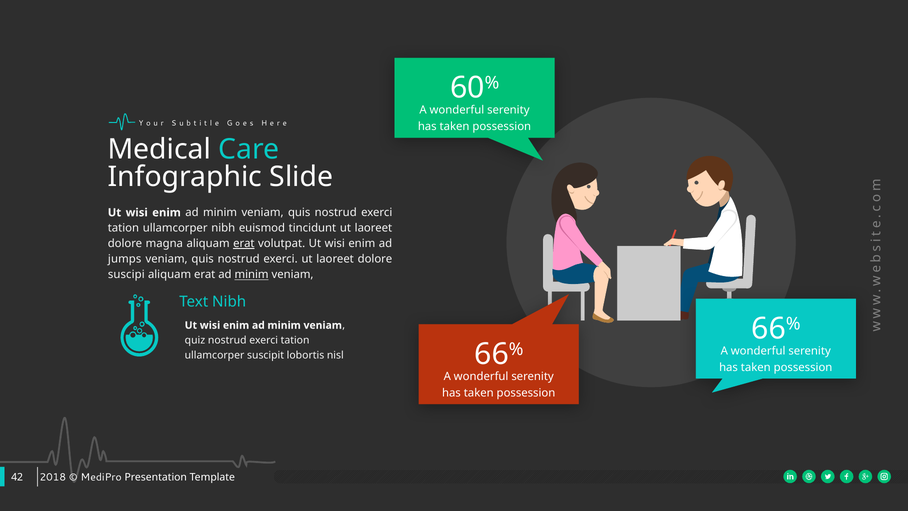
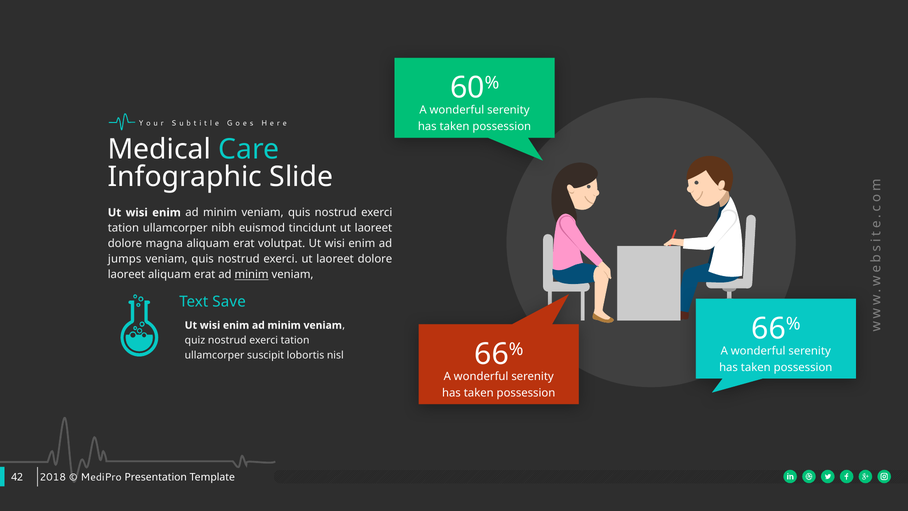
erat at (244, 244) underline: present -> none
suscipi at (126, 275): suscipi -> laoreet
Text Nibh: Nibh -> Save
